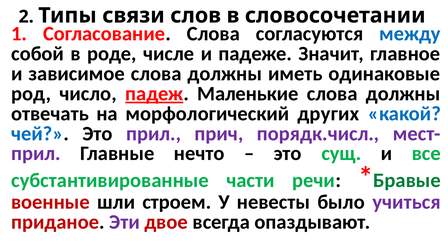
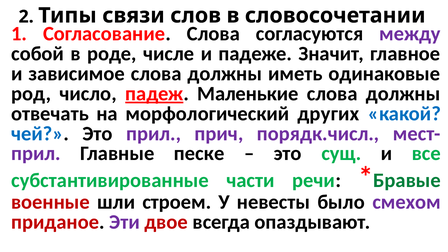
между colour: blue -> purple
нечто: нечто -> песке
учиться: учиться -> смехом
